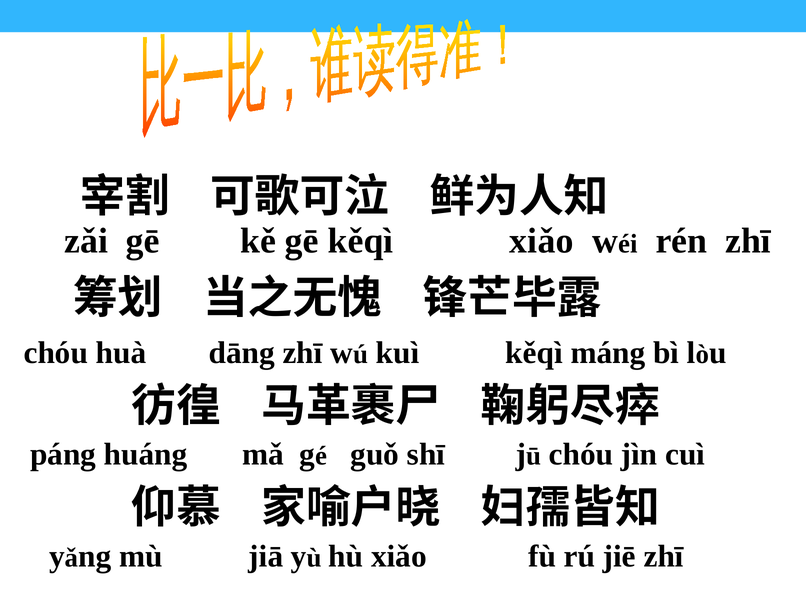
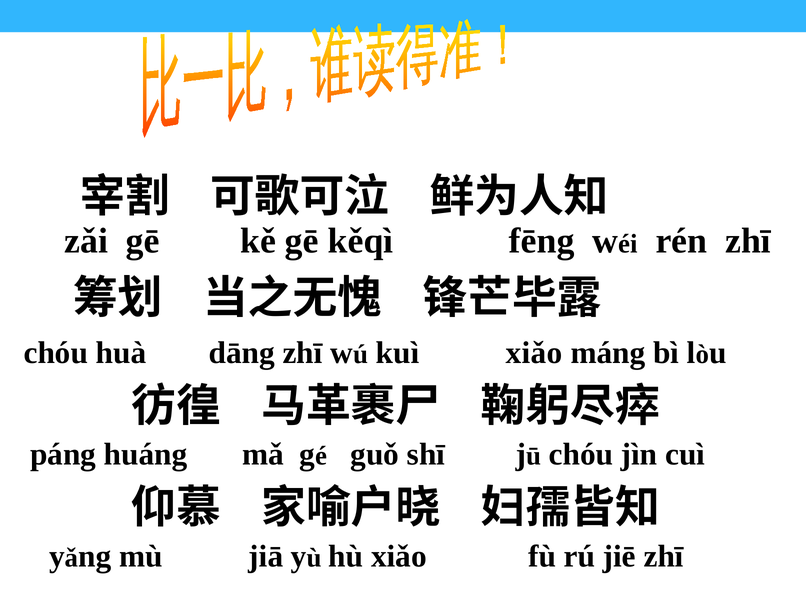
kěqì xiǎo: xiǎo -> fēng
kuì kěqì: kěqì -> xiǎo
